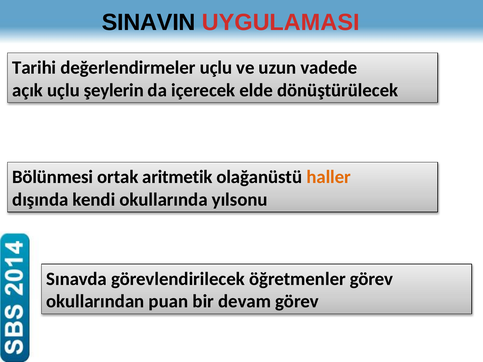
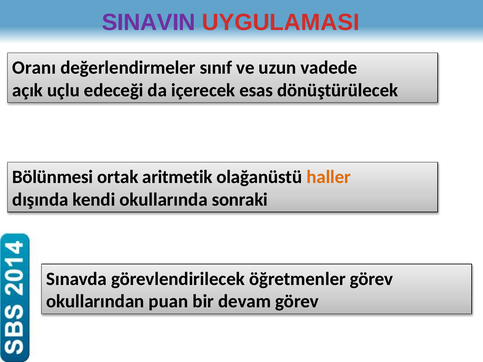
SINAVIN colour: black -> purple
Tarihi: Tarihi -> Oranı
değerlendirmeler uçlu: uçlu -> sınıf
şeylerin: şeylerin -> edeceği
elde: elde -> esas
yılsonu: yılsonu -> sonraki
